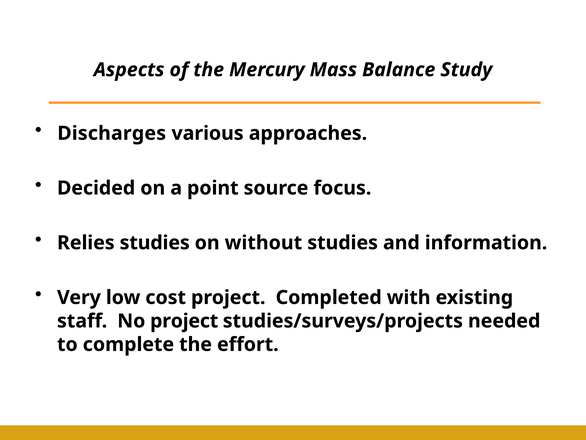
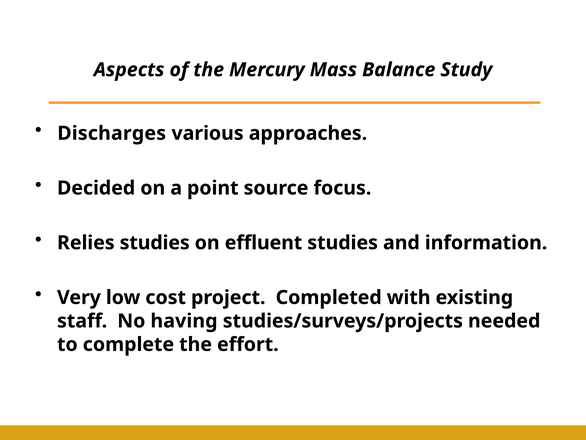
without: without -> effluent
No project: project -> having
